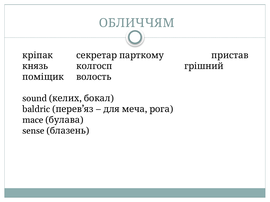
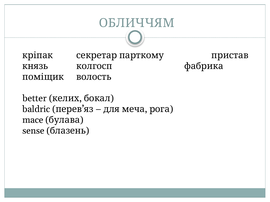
грішний: грішний -> фабрика
sound: sound -> better
